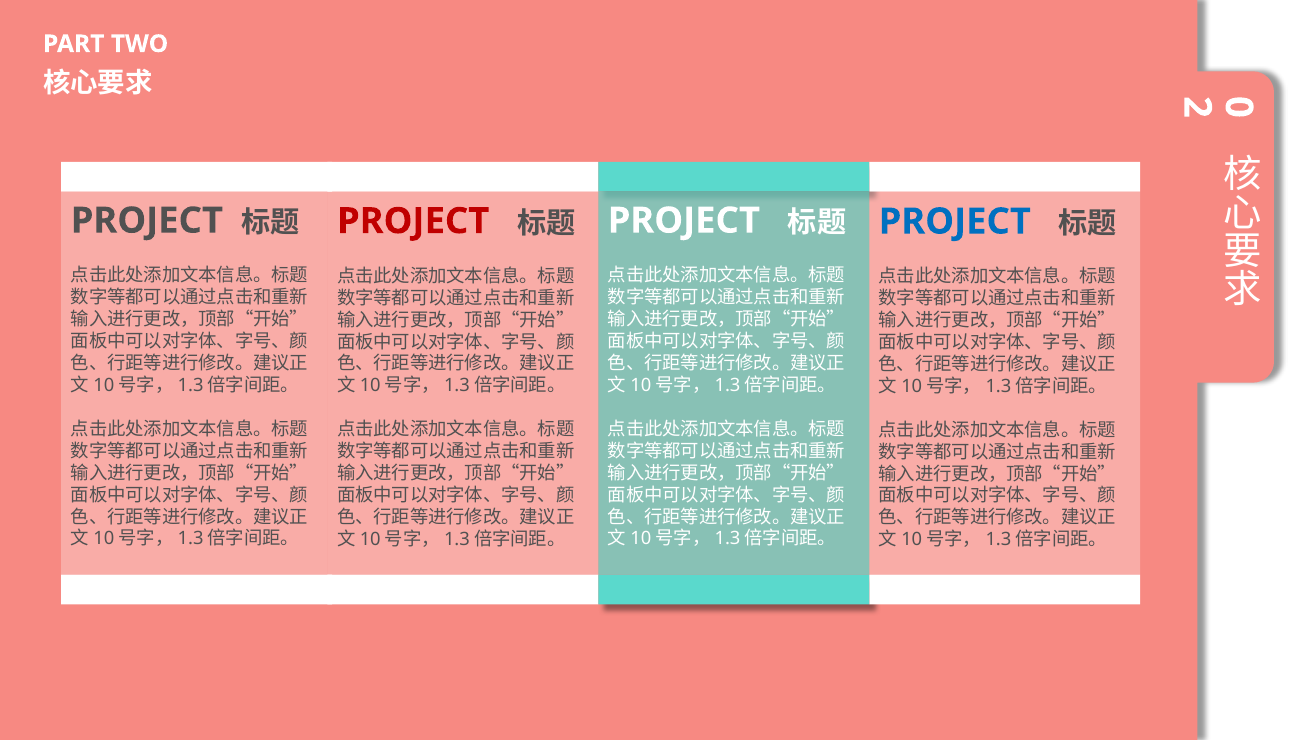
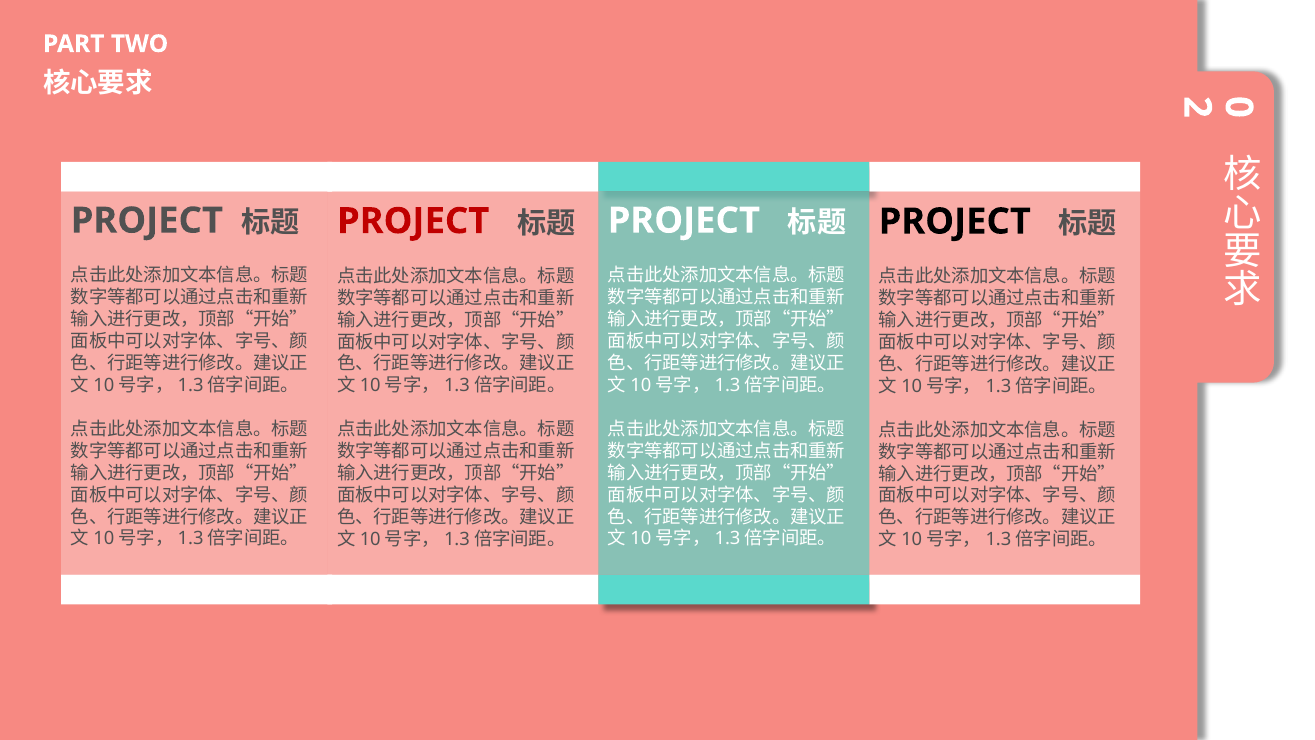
PROJECT at (955, 221) colour: blue -> black
